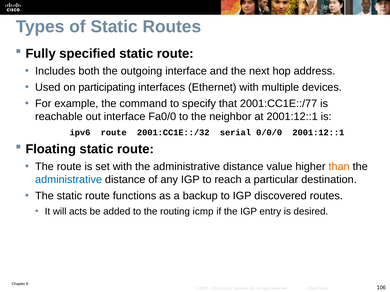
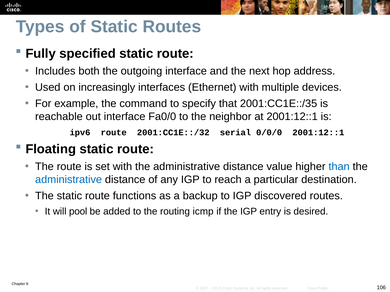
participating: participating -> increasingly
2001:CC1E::/77: 2001:CC1E::/77 -> 2001:CC1E::/35
than colour: orange -> blue
acts: acts -> pool
